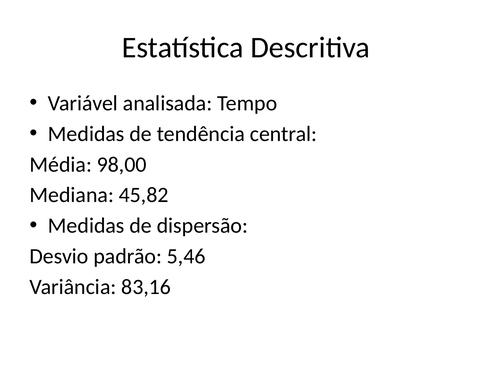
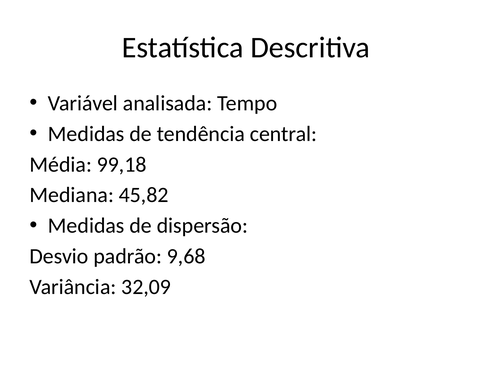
98,00: 98,00 -> 99,18
5,46: 5,46 -> 9,68
83,16: 83,16 -> 32,09
